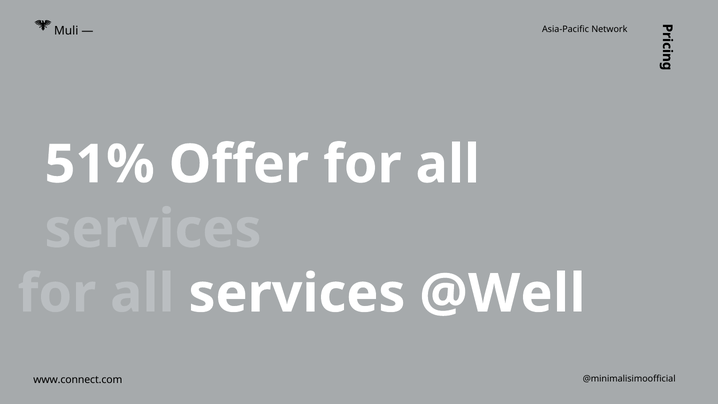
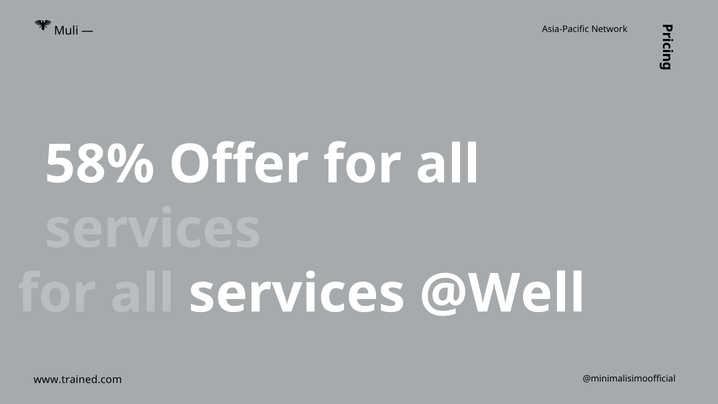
51%: 51% -> 58%
www.connect.com: www.connect.com -> www.trained.com
